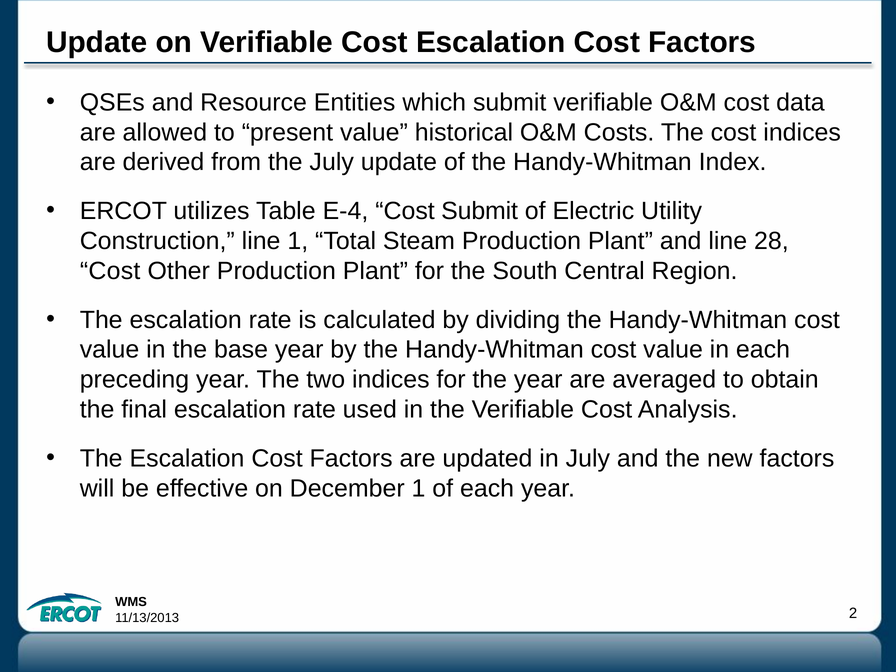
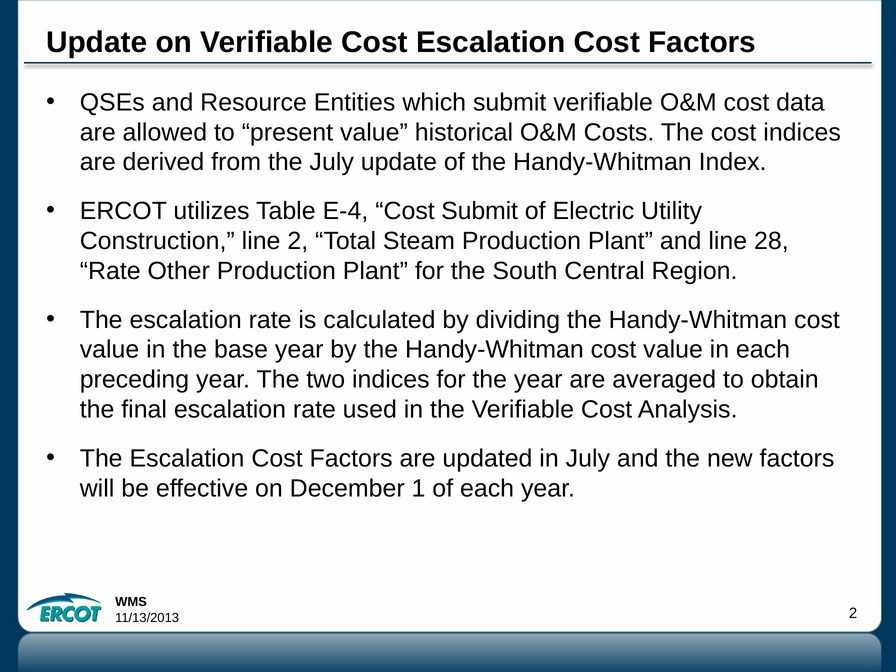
line 1: 1 -> 2
Cost at (110, 271): Cost -> Rate
